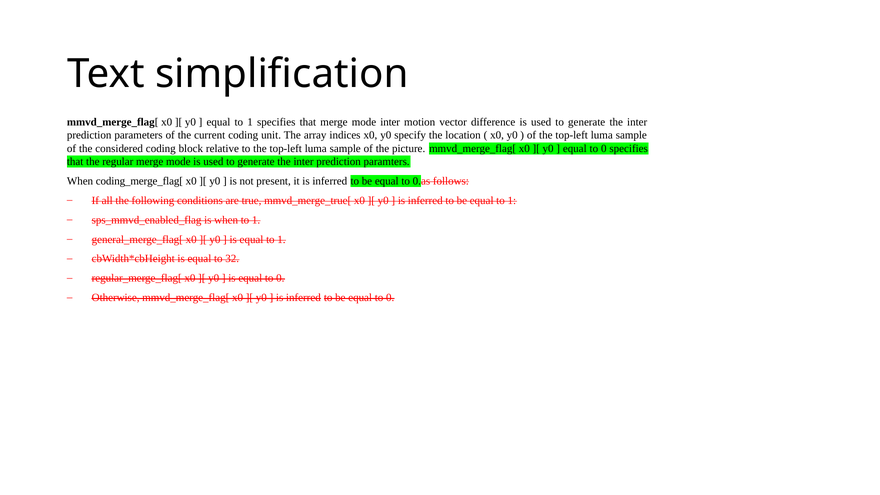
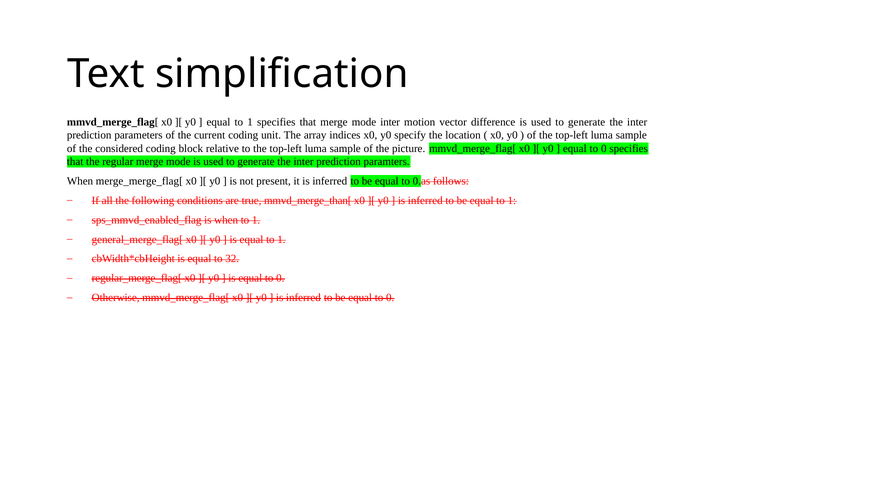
coding_merge_flag[: coding_merge_flag[ -> merge_merge_flag[
mmvd_merge_true[: mmvd_merge_true[ -> mmvd_merge_than[
